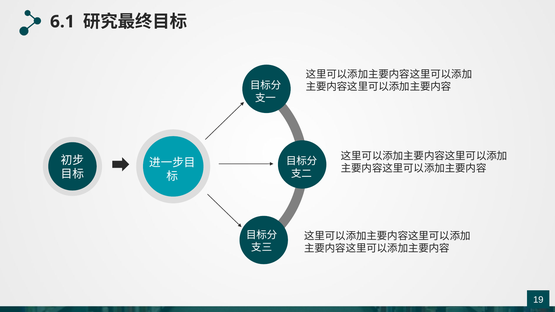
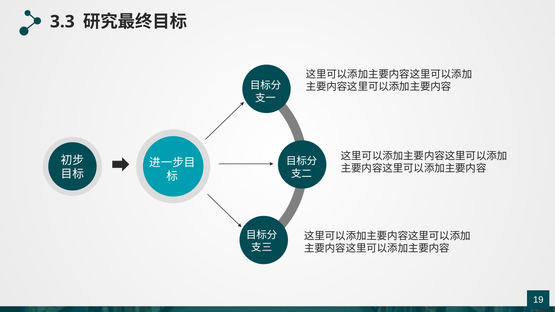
6.1: 6.1 -> 3.3
